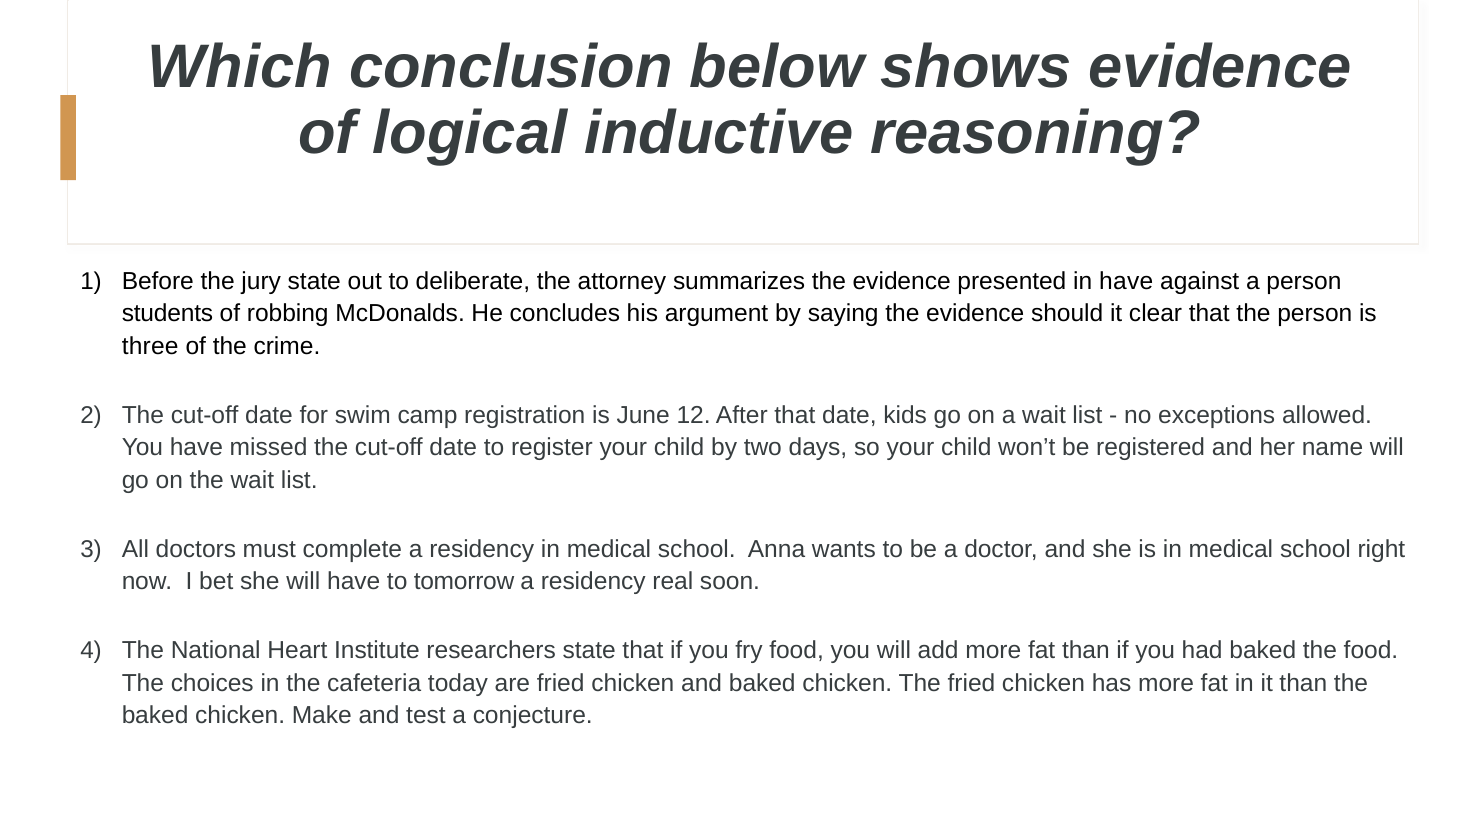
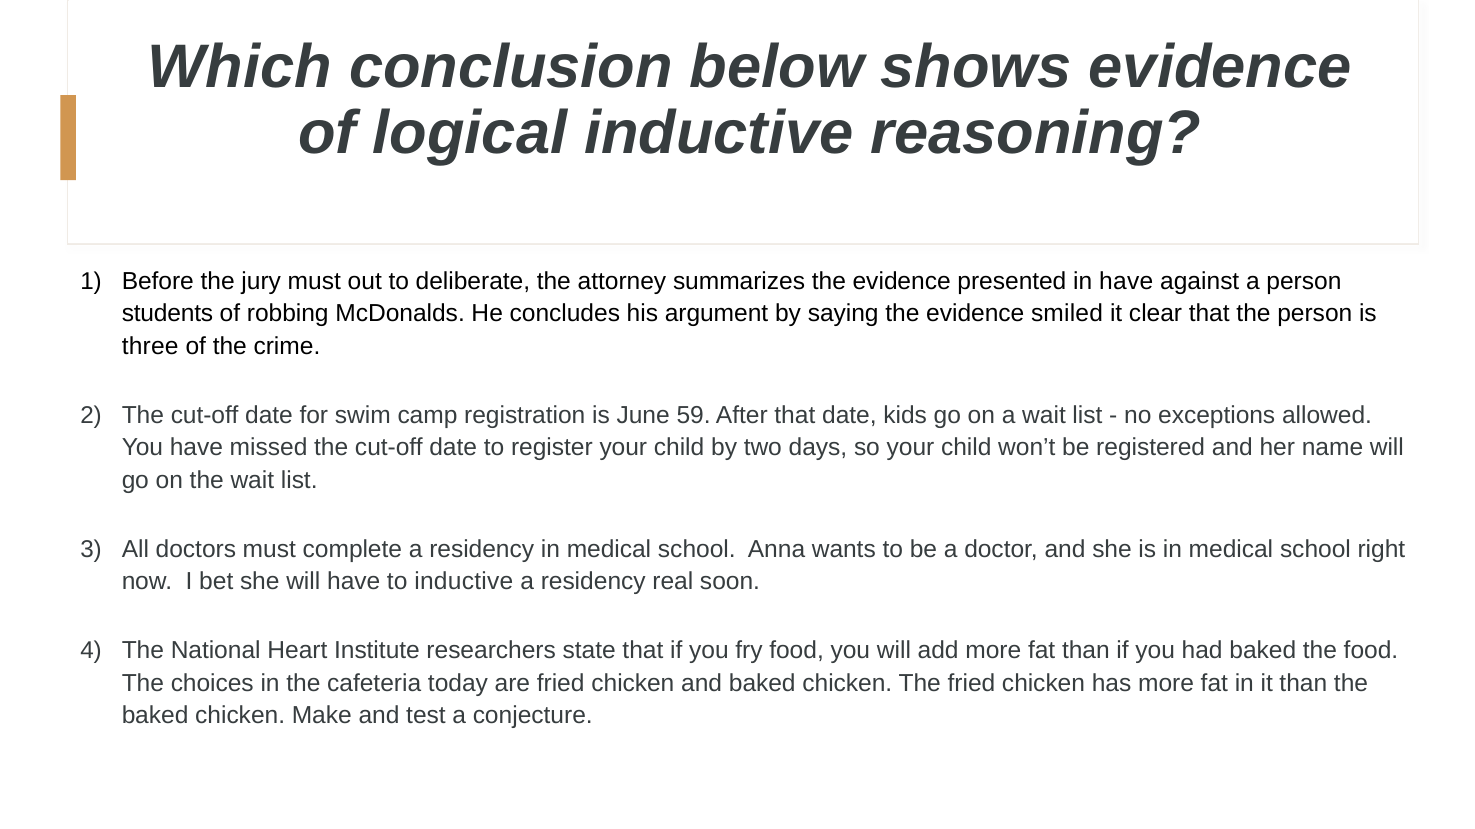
jury state: state -> must
should: should -> smiled
12: 12 -> 59
to tomorrow: tomorrow -> inductive
